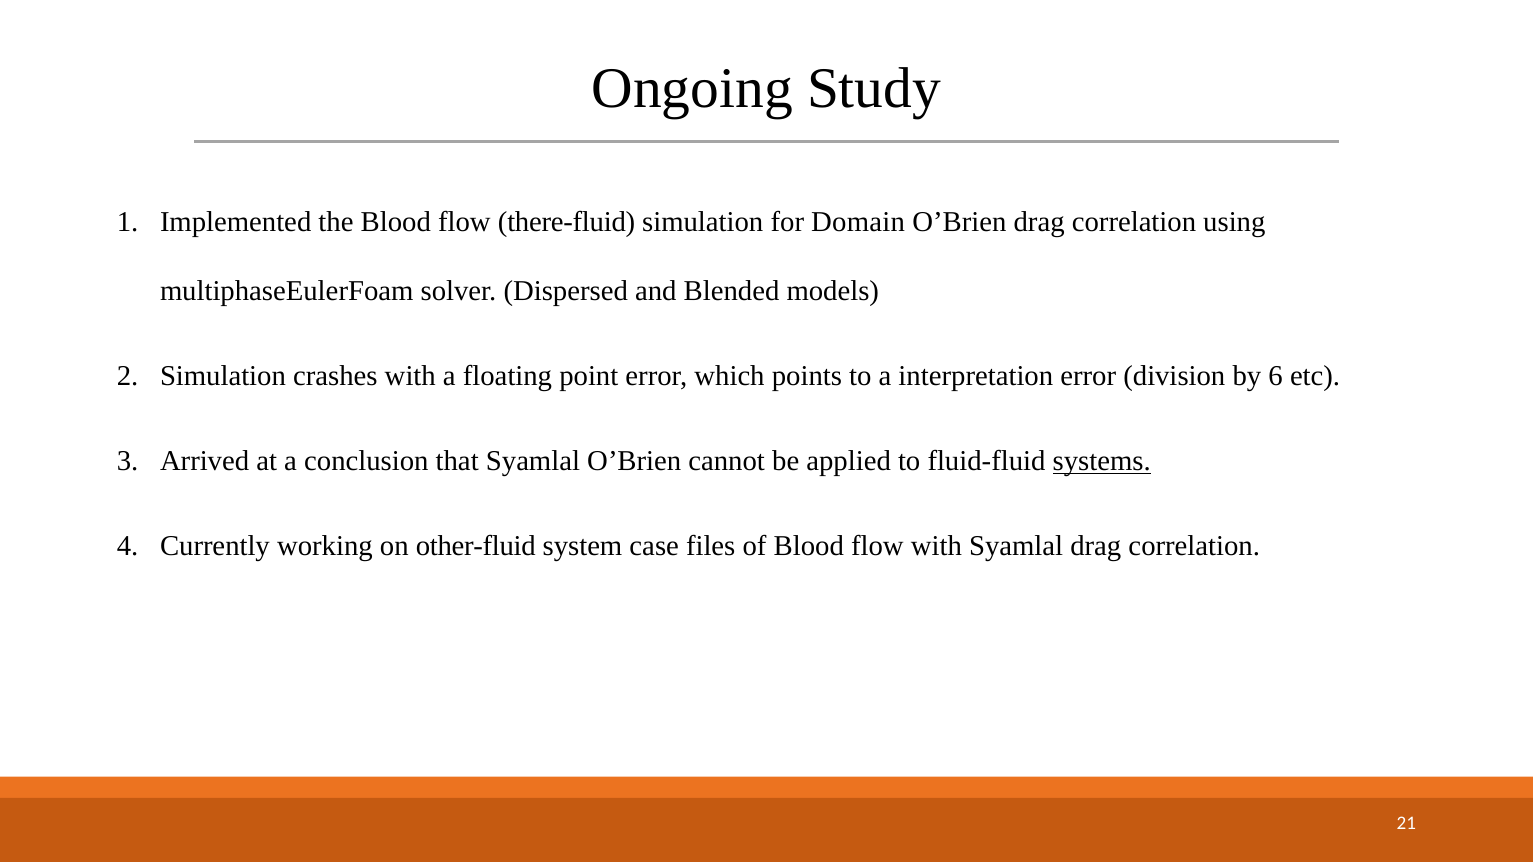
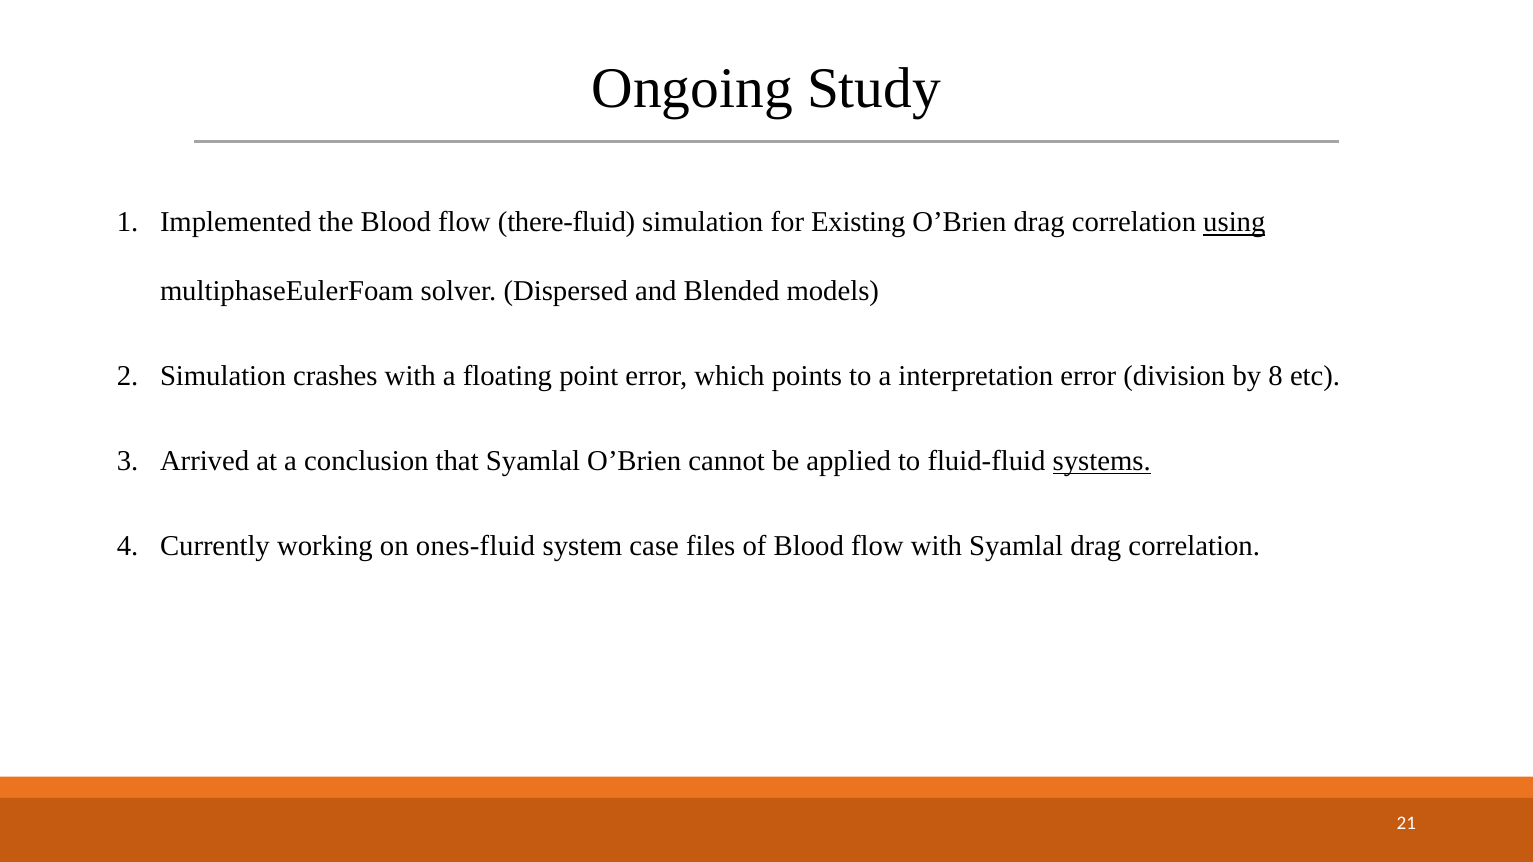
Domain: Domain -> Existing
using underline: none -> present
6: 6 -> 8
other-fluid: other-fluid -> ones-fluid
